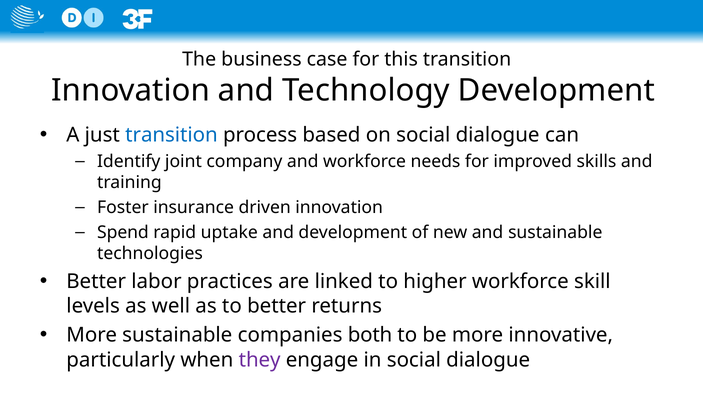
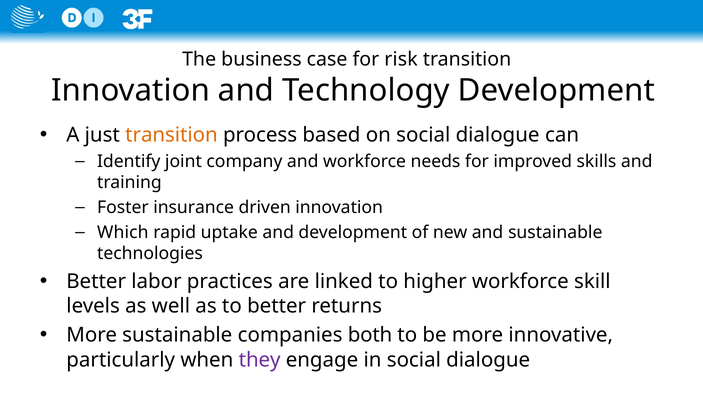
this: this -> risk
transition at (171, 135) colour: blue -> orange
Spend: Spend -> Which
